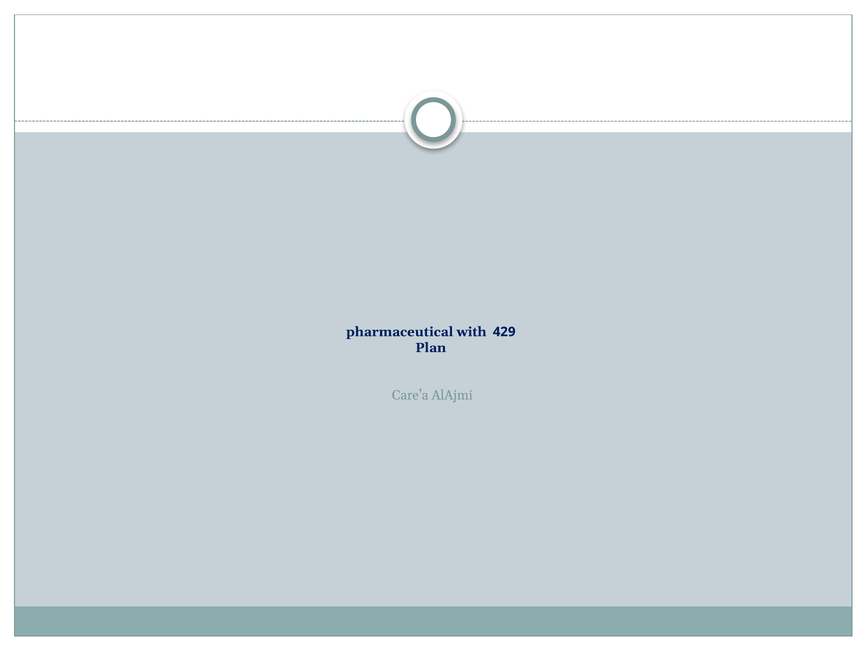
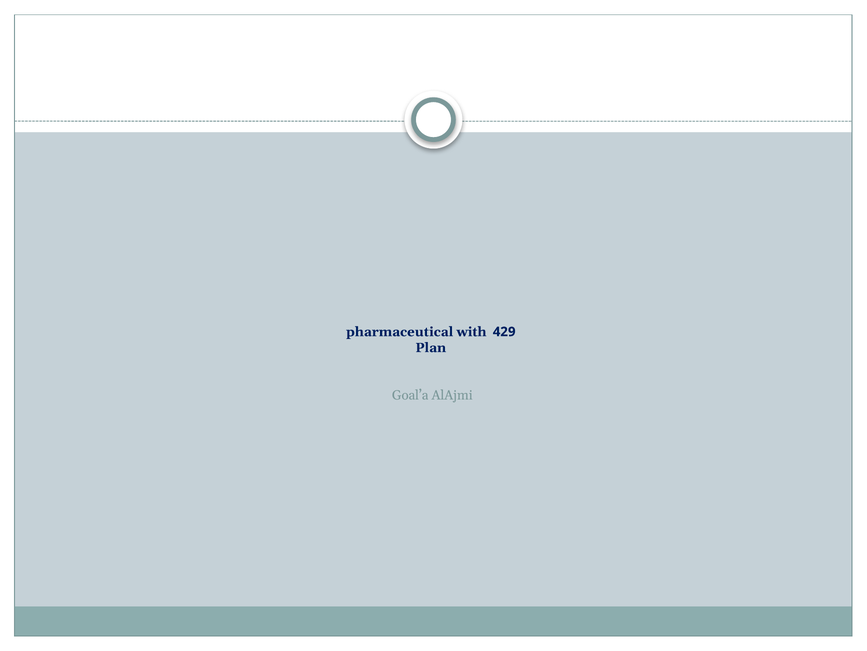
Care’a: Care’a -> Goal’a
